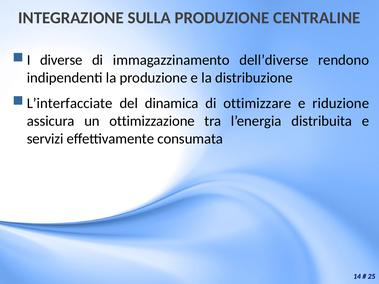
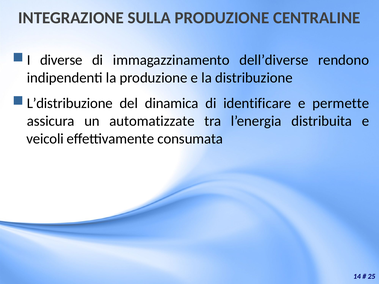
L’interfacciate: L’interfacciate -> L’distribuzione
ottimizzare: ottimizzare -> identificare
riduzione: riduzione -> permette
ottimizzazione: ottimizzazione -> automatizzate
servizi: servizi -> veicoli
